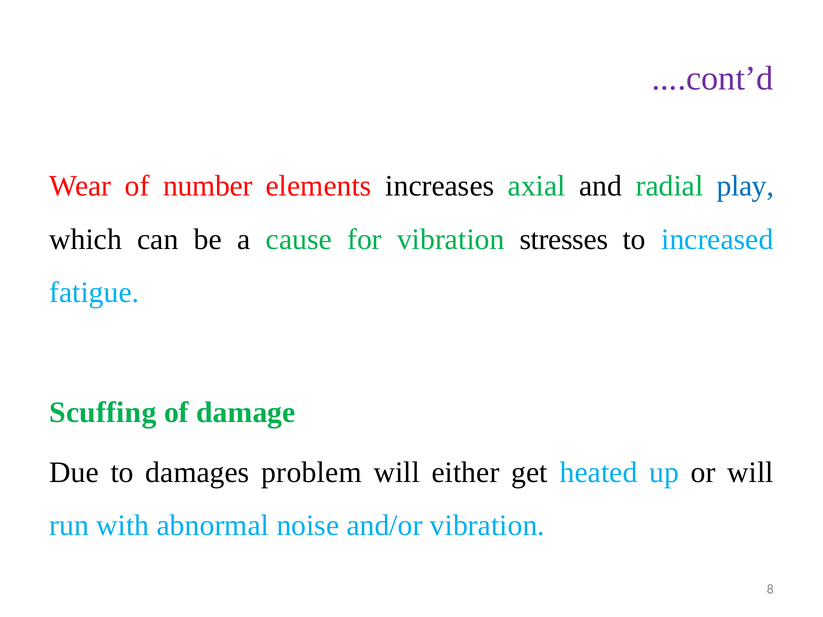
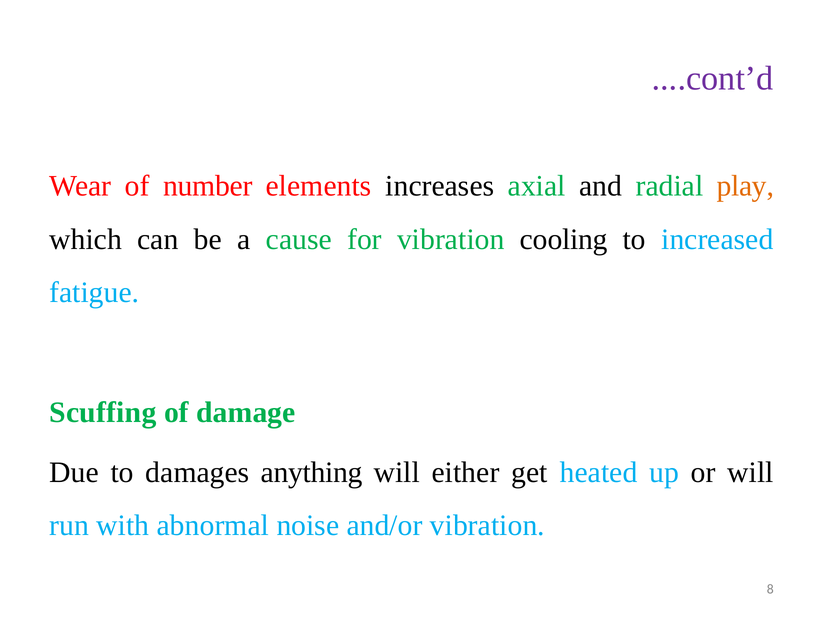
play colour: blue -> orange
stresses: stresses -> cooling
problem: problem -> anything
